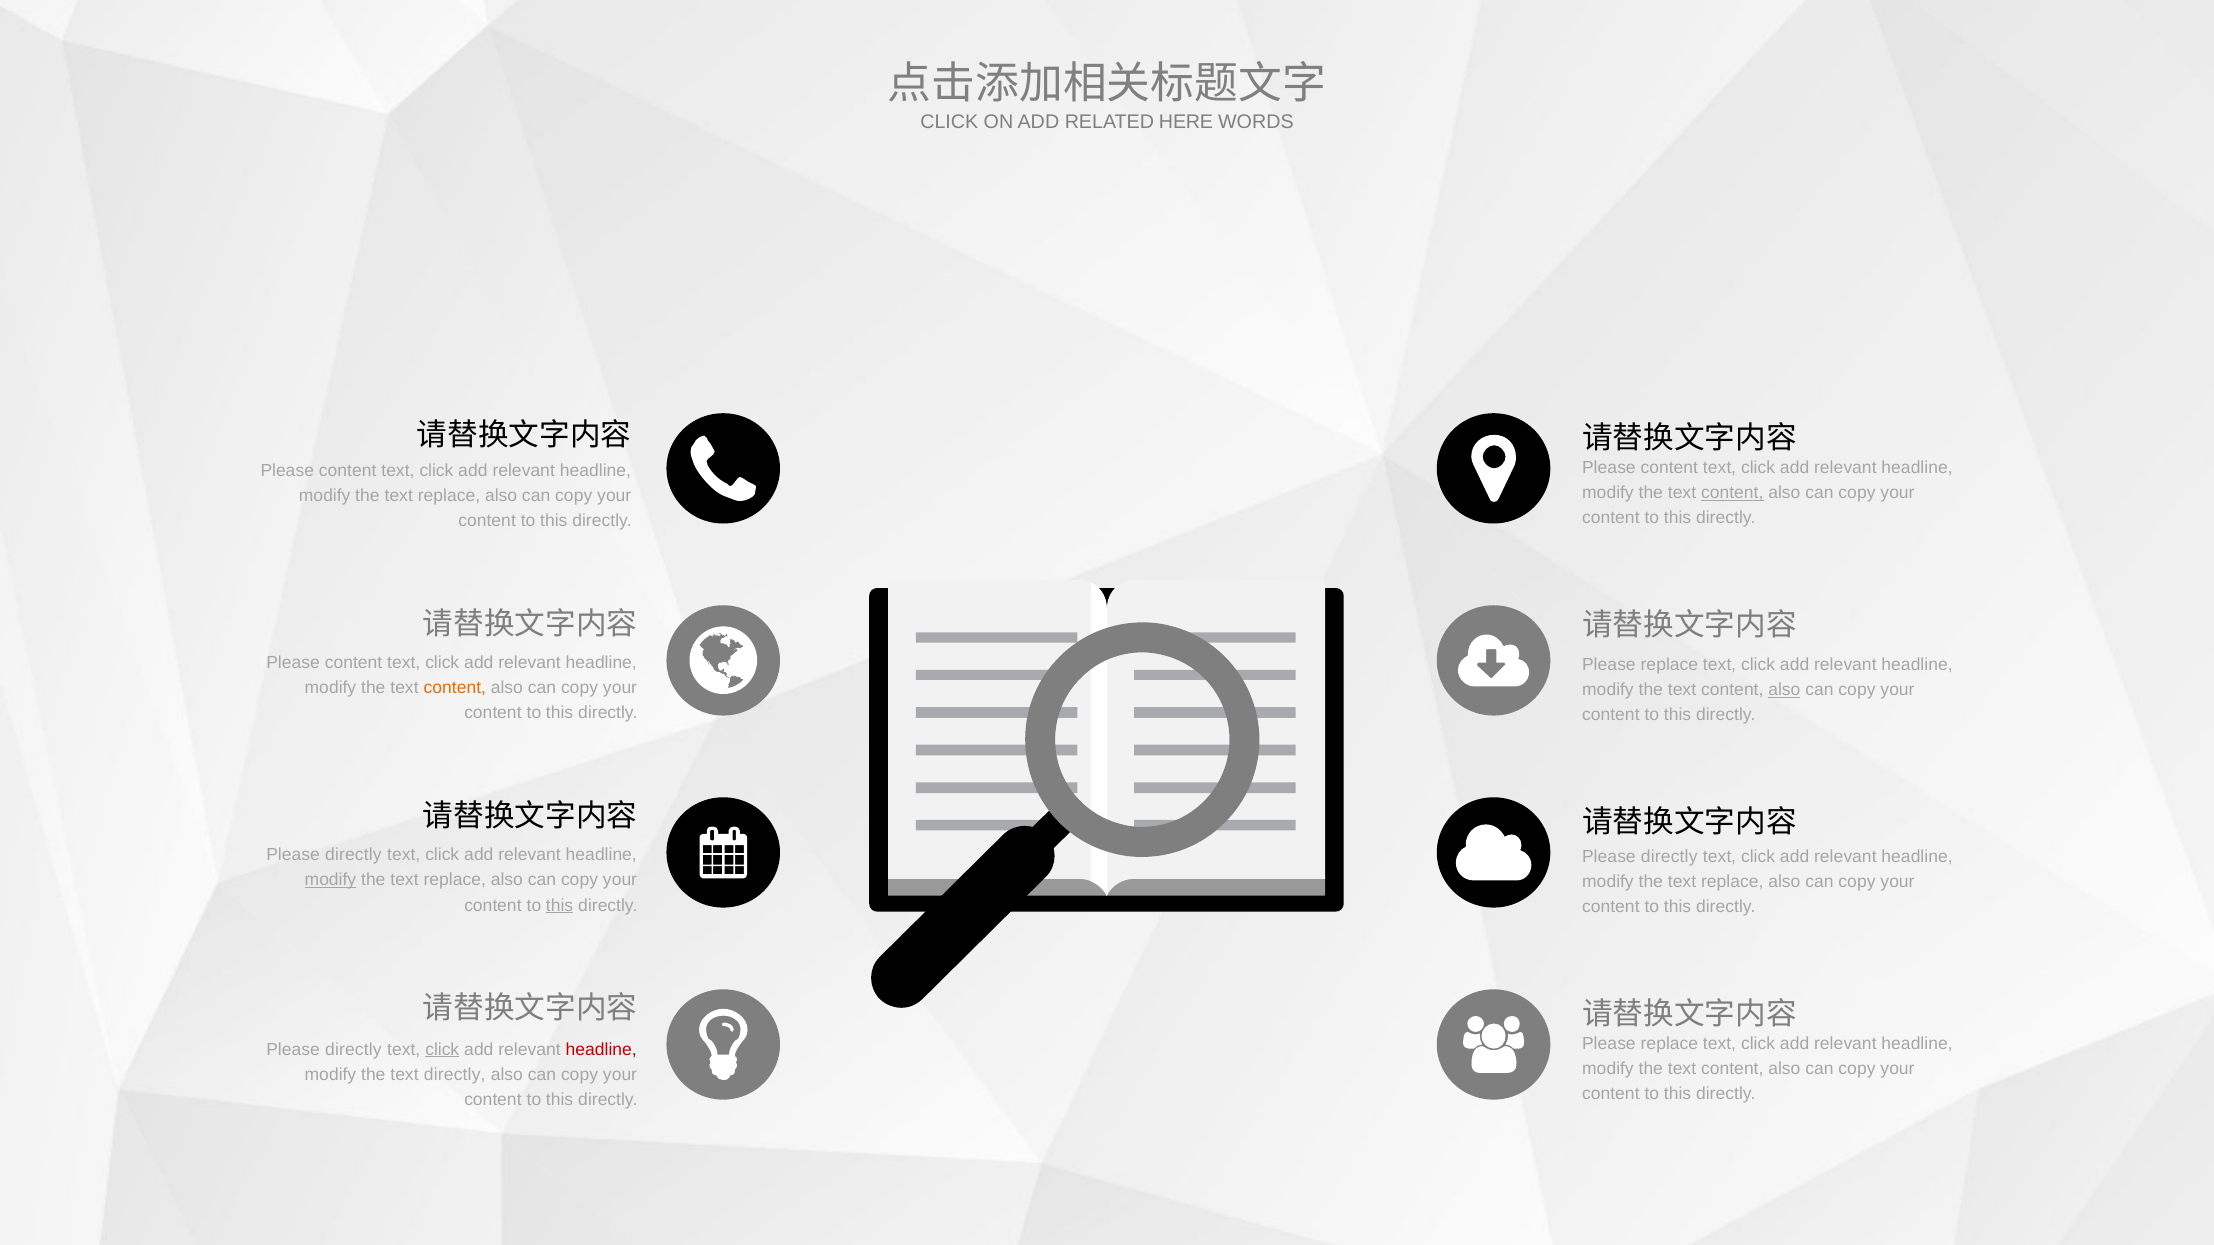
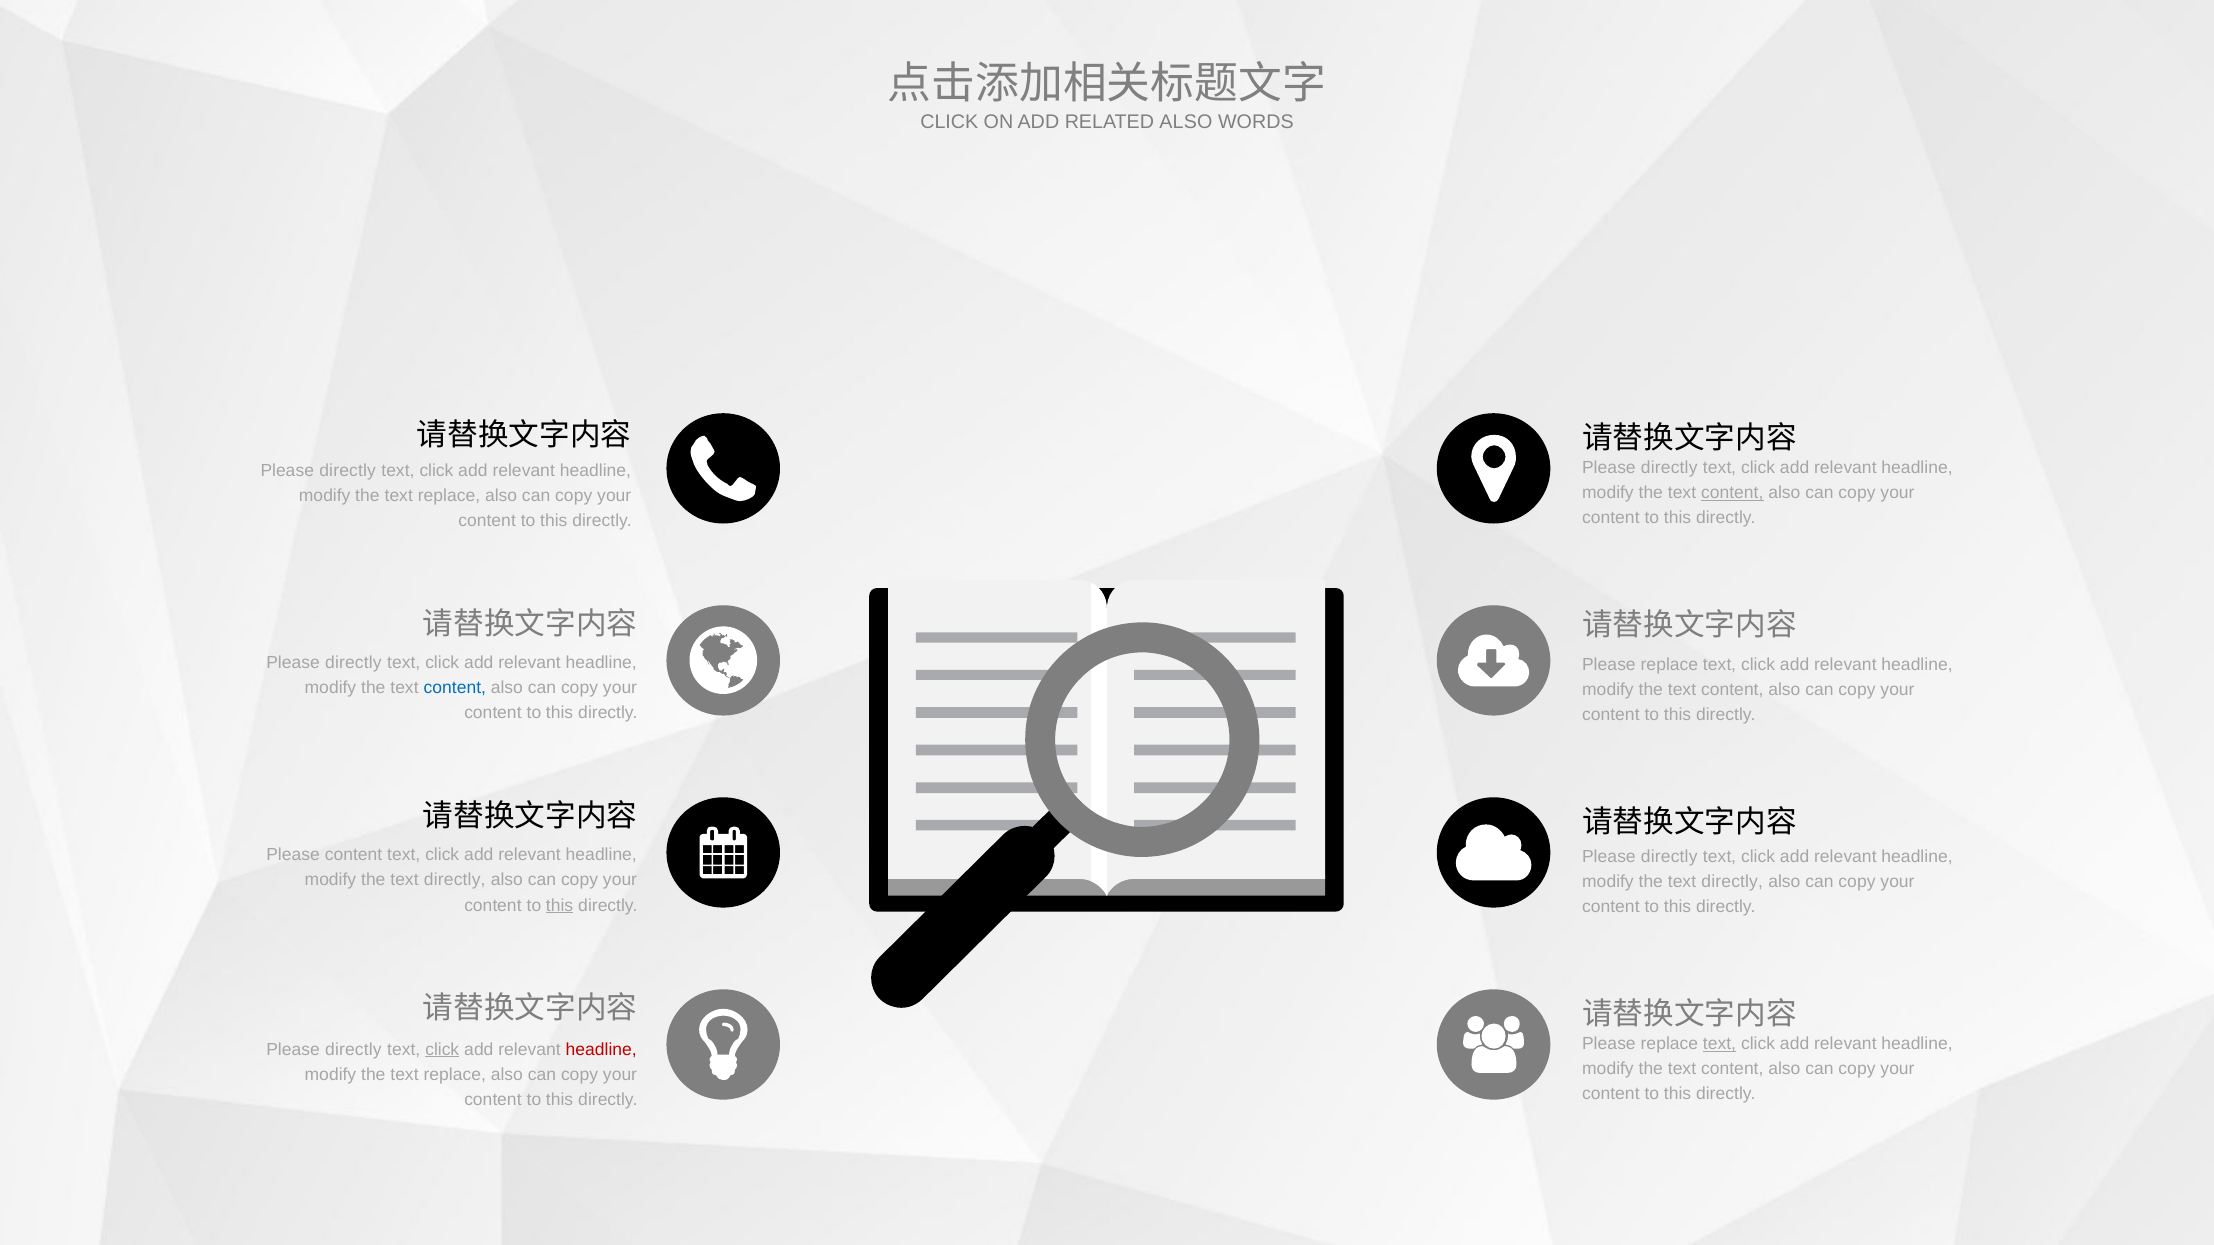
RELATED HERE: HERE -> ALSO
content at (1669, 468): content -> directly
content at (348, 471): content -> directly
content at (354, 662): content -> directly
content at (455, 688) colour: orange -> blue
also at (1784, 690) underline: present -> none
directly at (353, 855): directly -> content
modify at (330, 880) underline: present -> none
replace at (455, 880): replace -> directly
replace at (1732, 882): replace -> directly
text at (1720, 1044) underline: none -> present
directly at (455, 1075): directly -> replace
